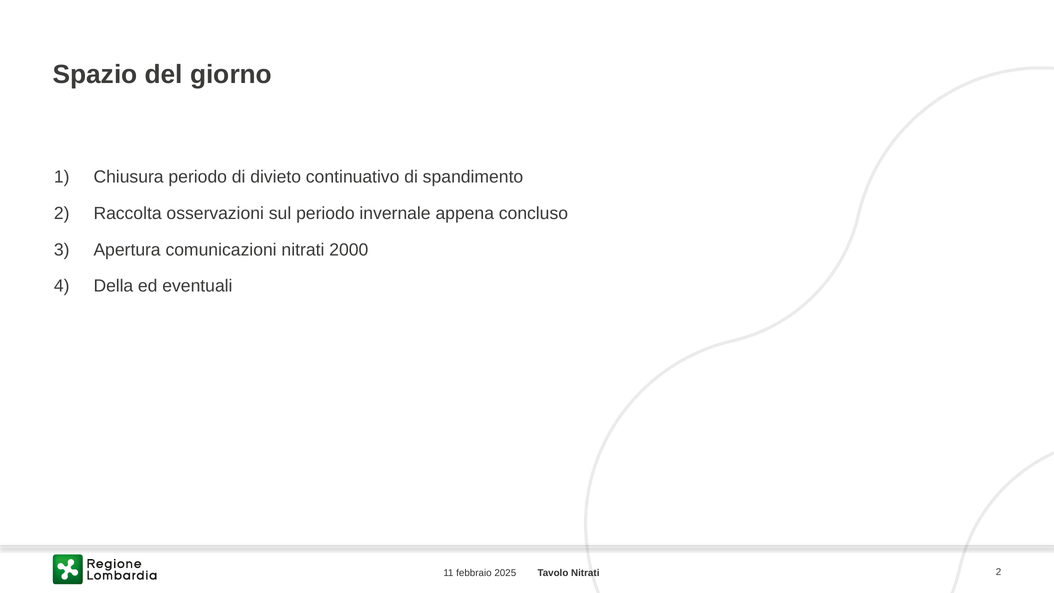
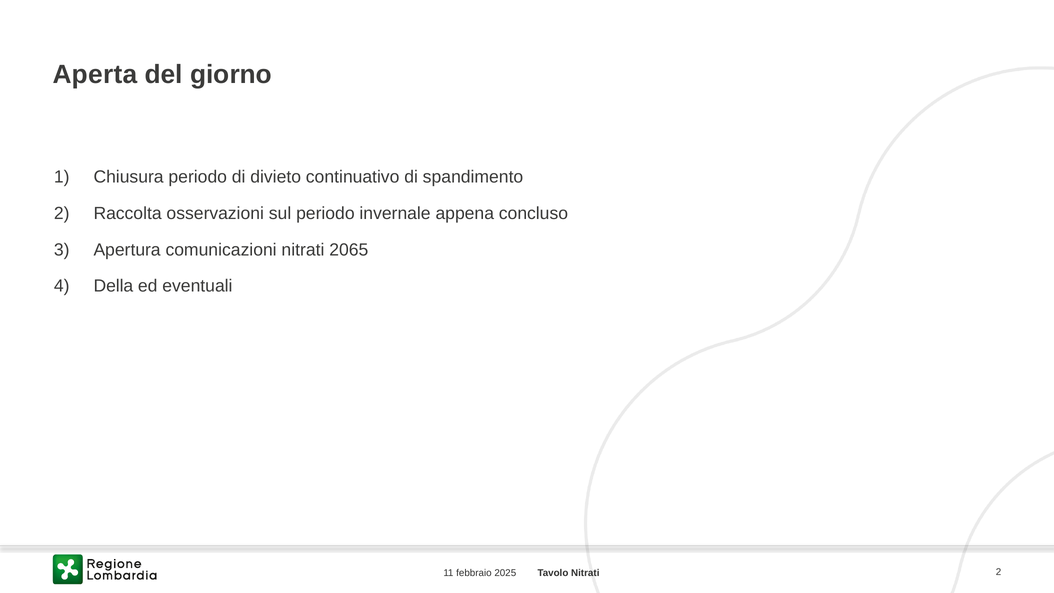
Spazio: Spazio -> Aperta
2000: 2000 -> 2065
